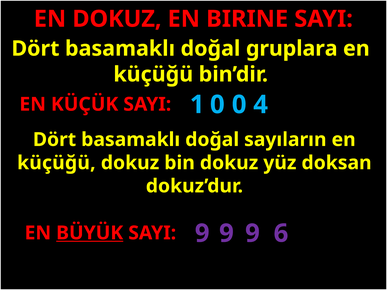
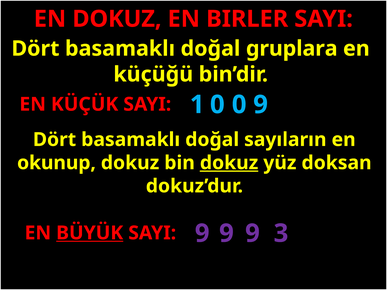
BIRINE: BIRINE -> BIRLER
0 4: 4 -> 9
küçüğü at (56, 163): küçüğü -> okunup
dokuz at (229, 163) underline: none -> present
6: 6 -> 3
